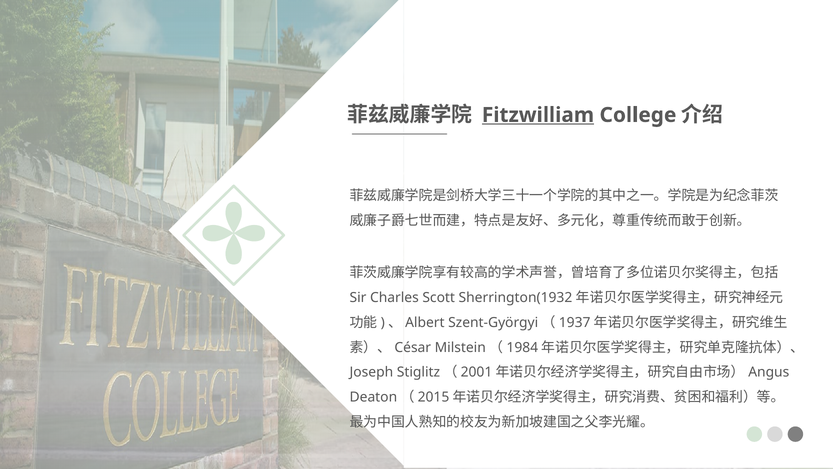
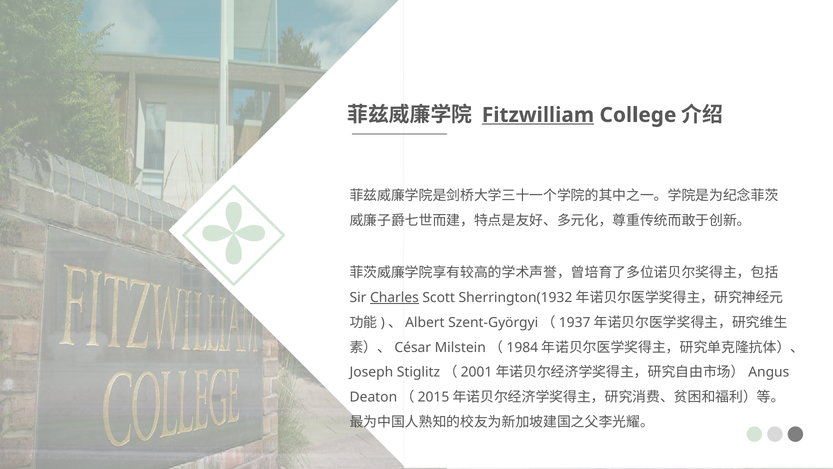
Charles underline: none -> present
